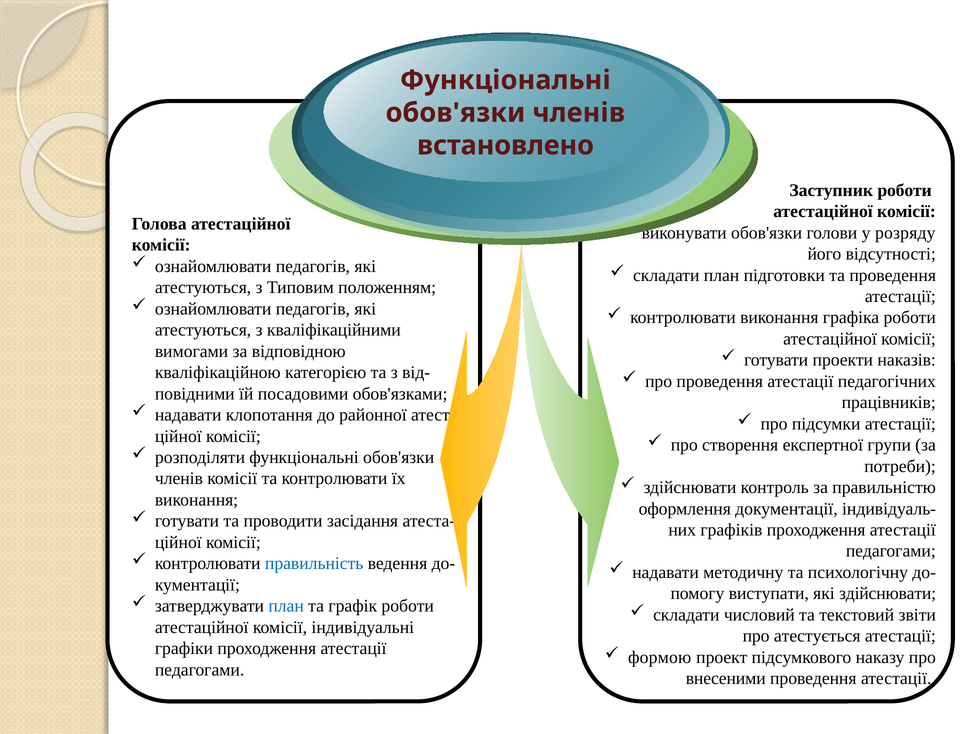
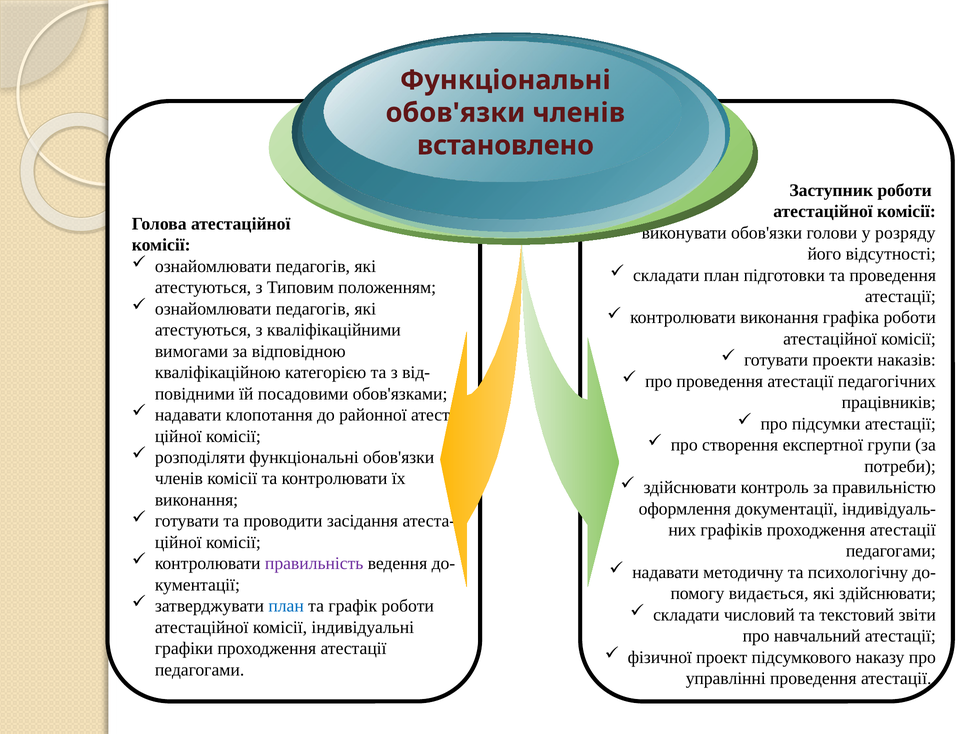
правильність colour: blue -> purple
виступати: виступати -> видається
атестується: атестується -> навчальний
формою: формою -> фізичної
внесеними: внесеними -> управлінні
